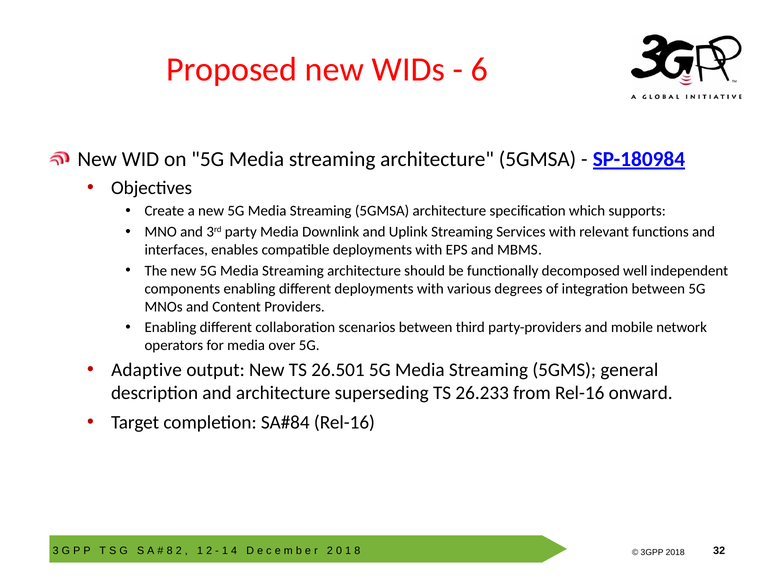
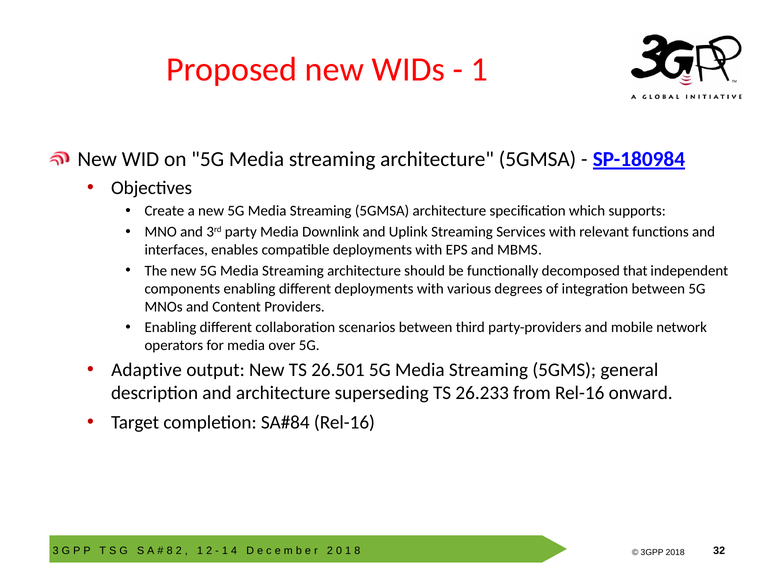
6 at (480, 69): 6 -> 1
well: well -> that
